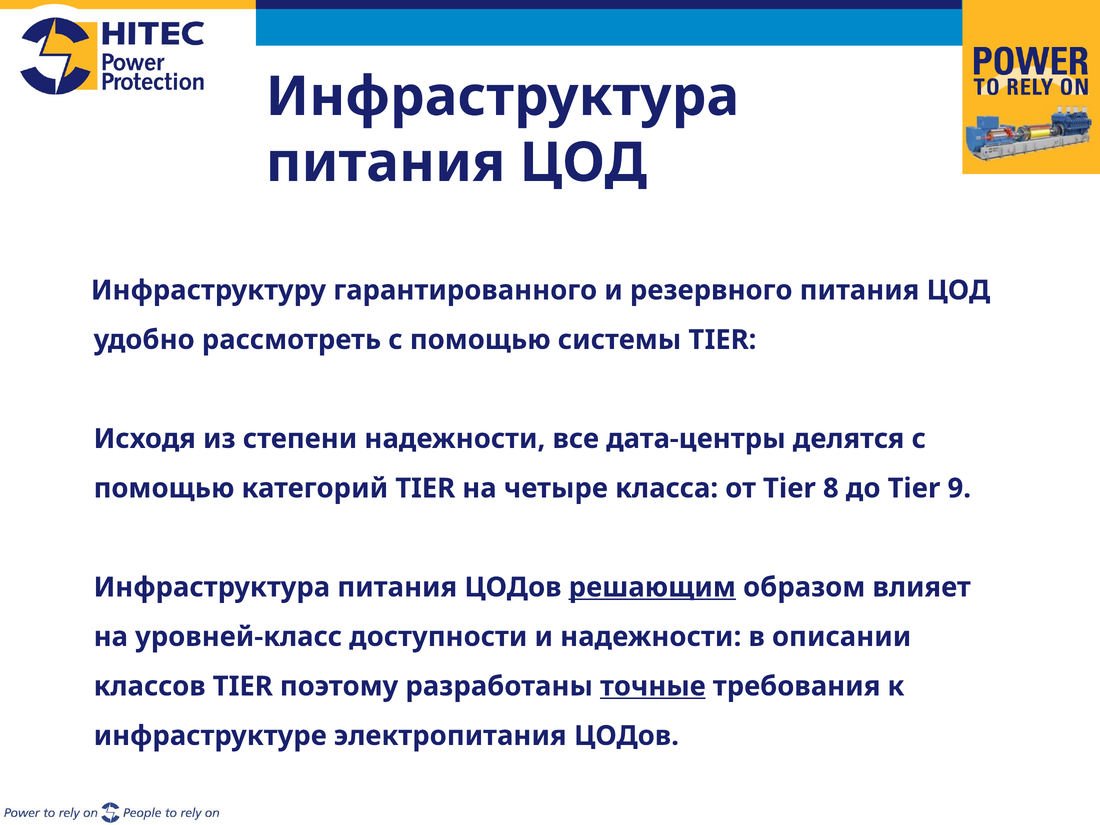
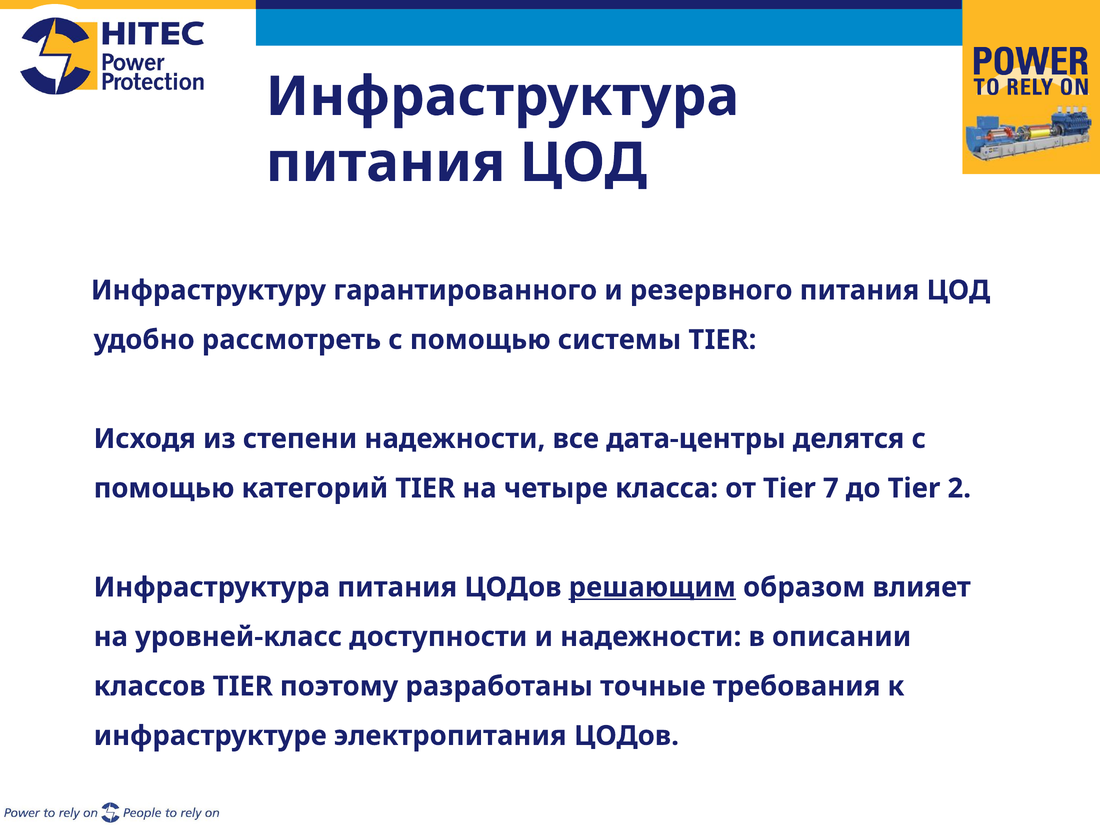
8: 8 -> 7
9: 9 -> 2
точные underline: present -> none
